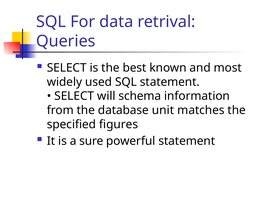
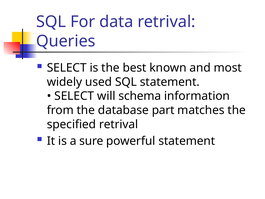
unit: unit -> part
specified figures: figures -> retrival
